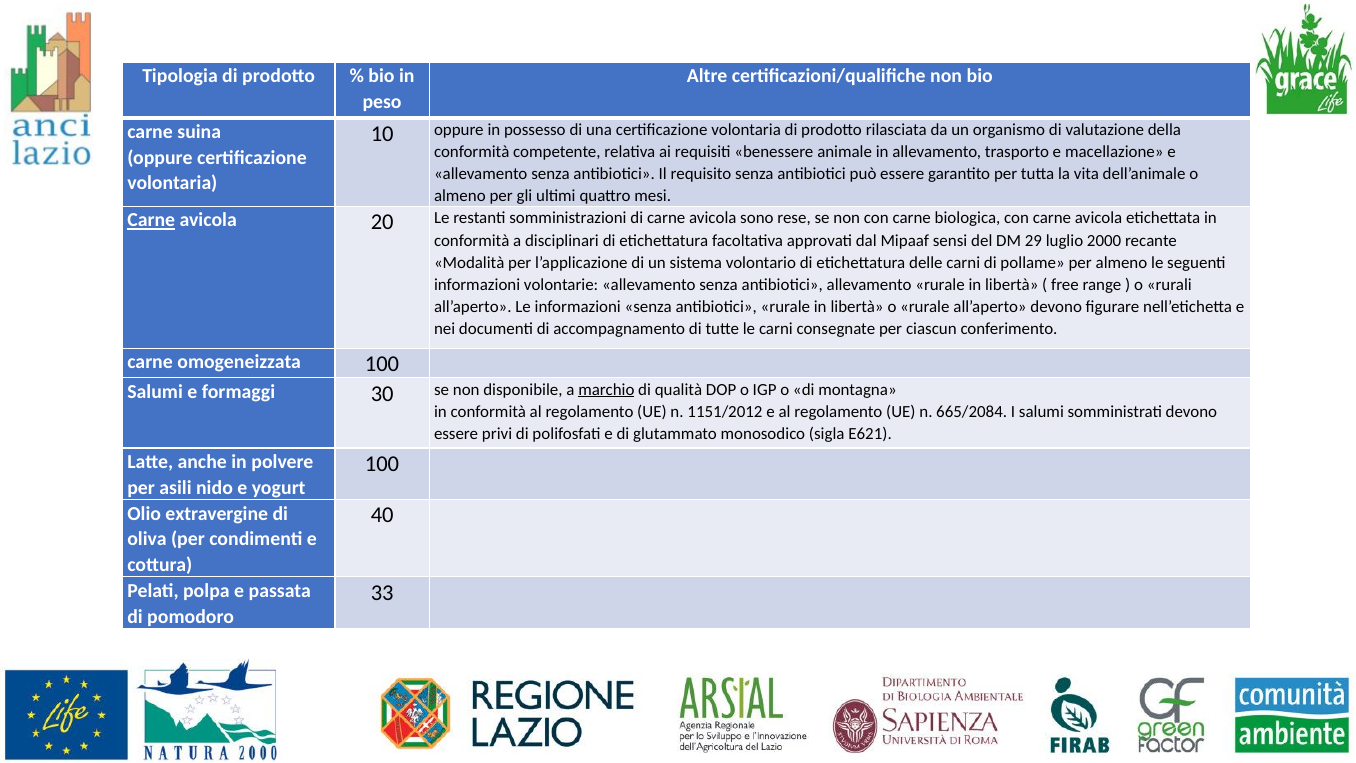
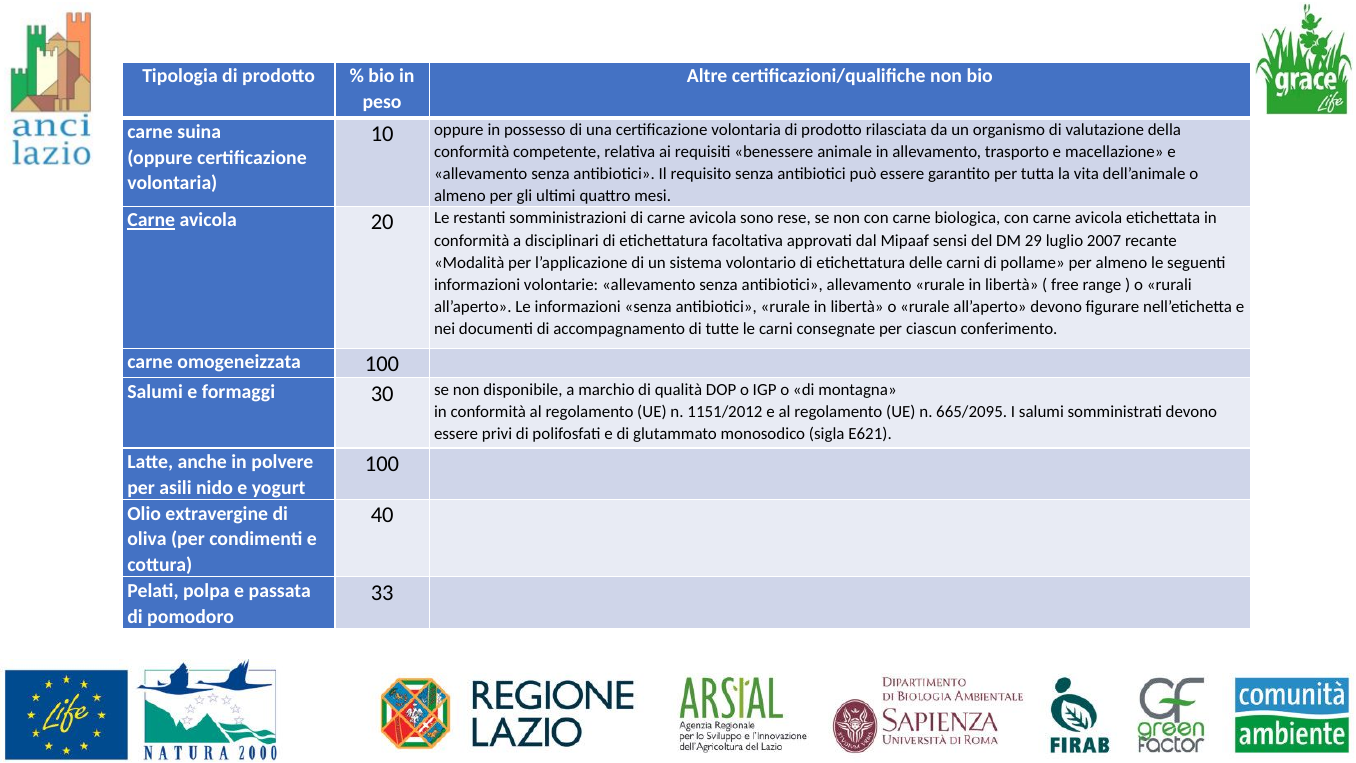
2000: 2000 -> 2007
marchio underline: present -> none
665/2084: 665/2084 -> 665/2095
